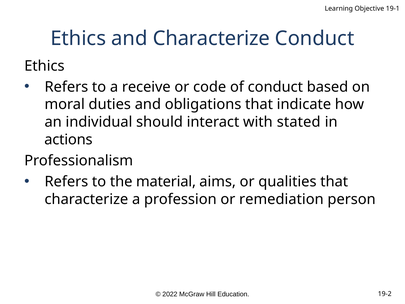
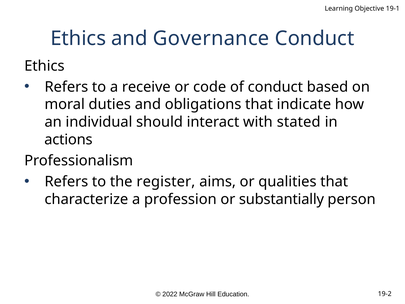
and Characterize: Characterize -> Governance
material: material -> register
remediation: remediation -> substantially
